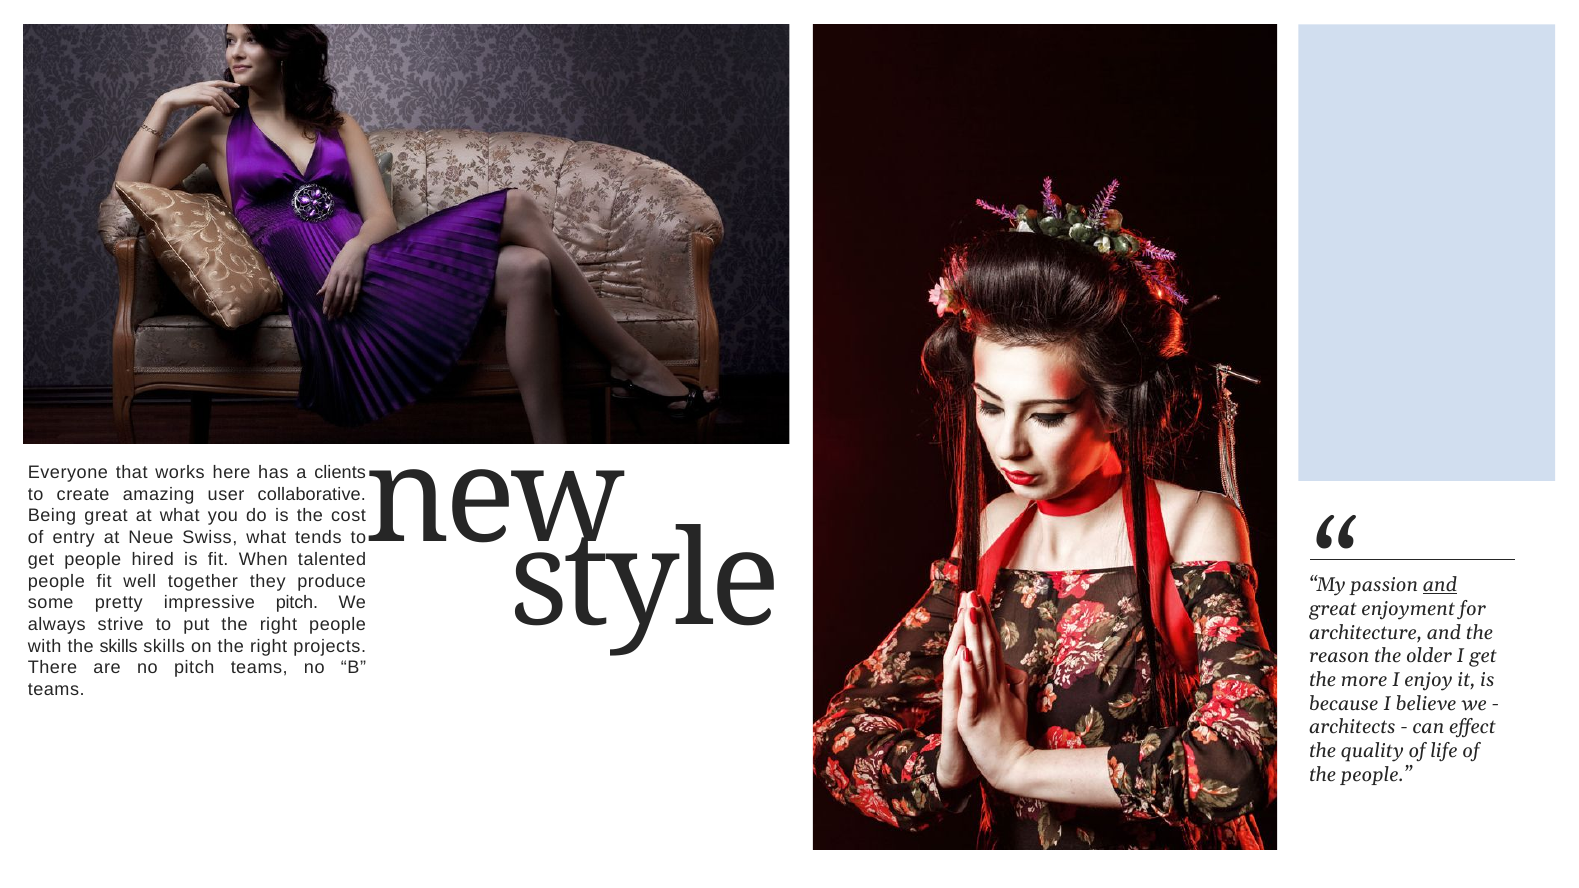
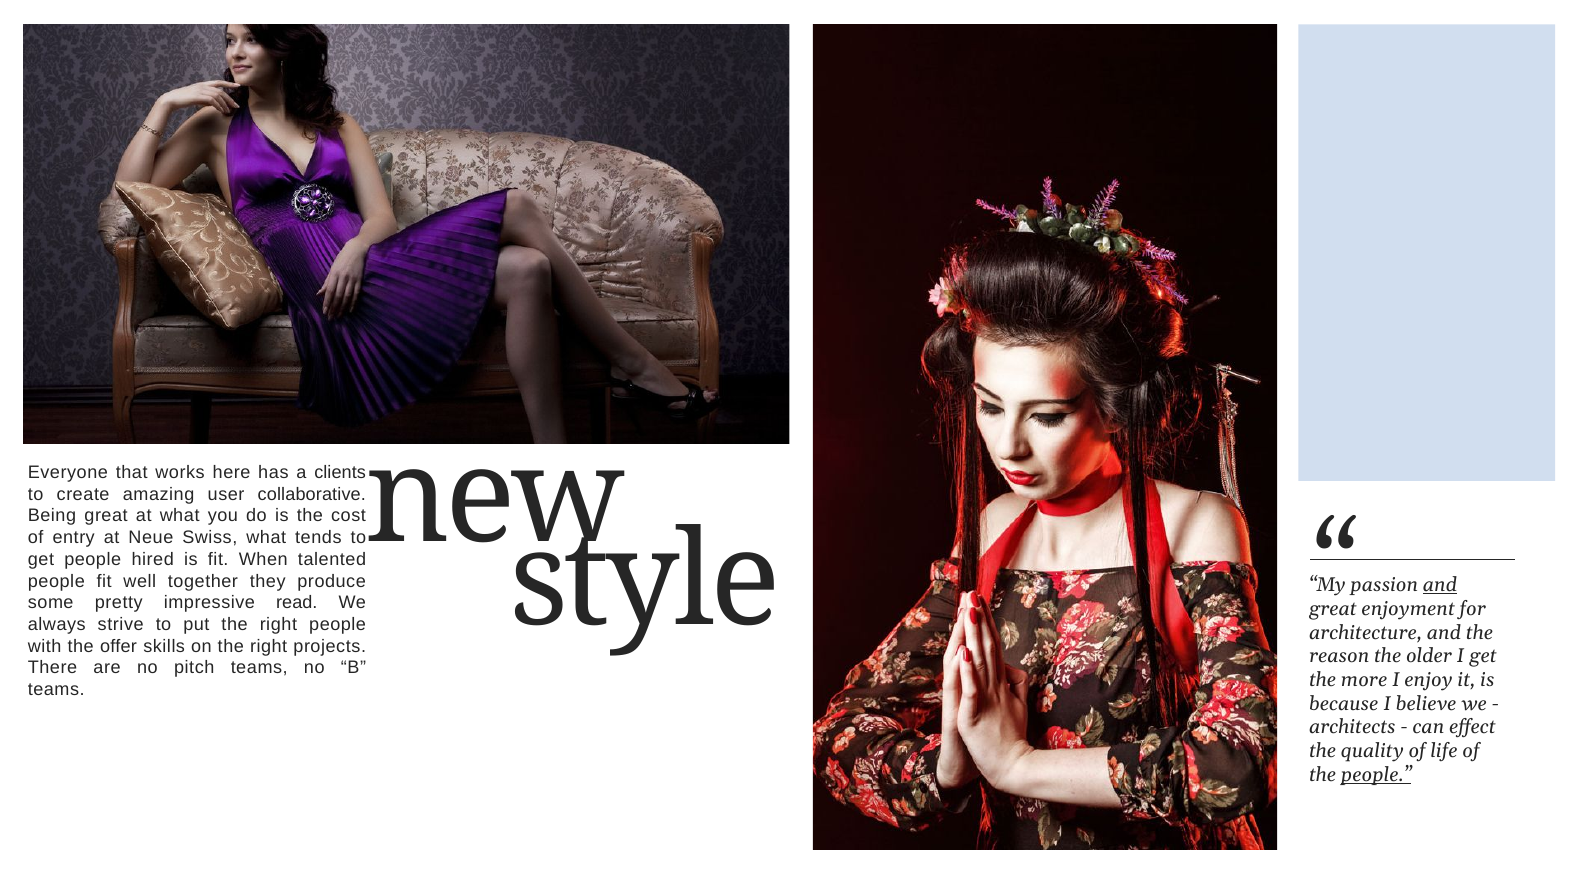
impressive pitch: pitch -> read
the skills: skills -> offer
people at (1376, 775) underline: none -> present
